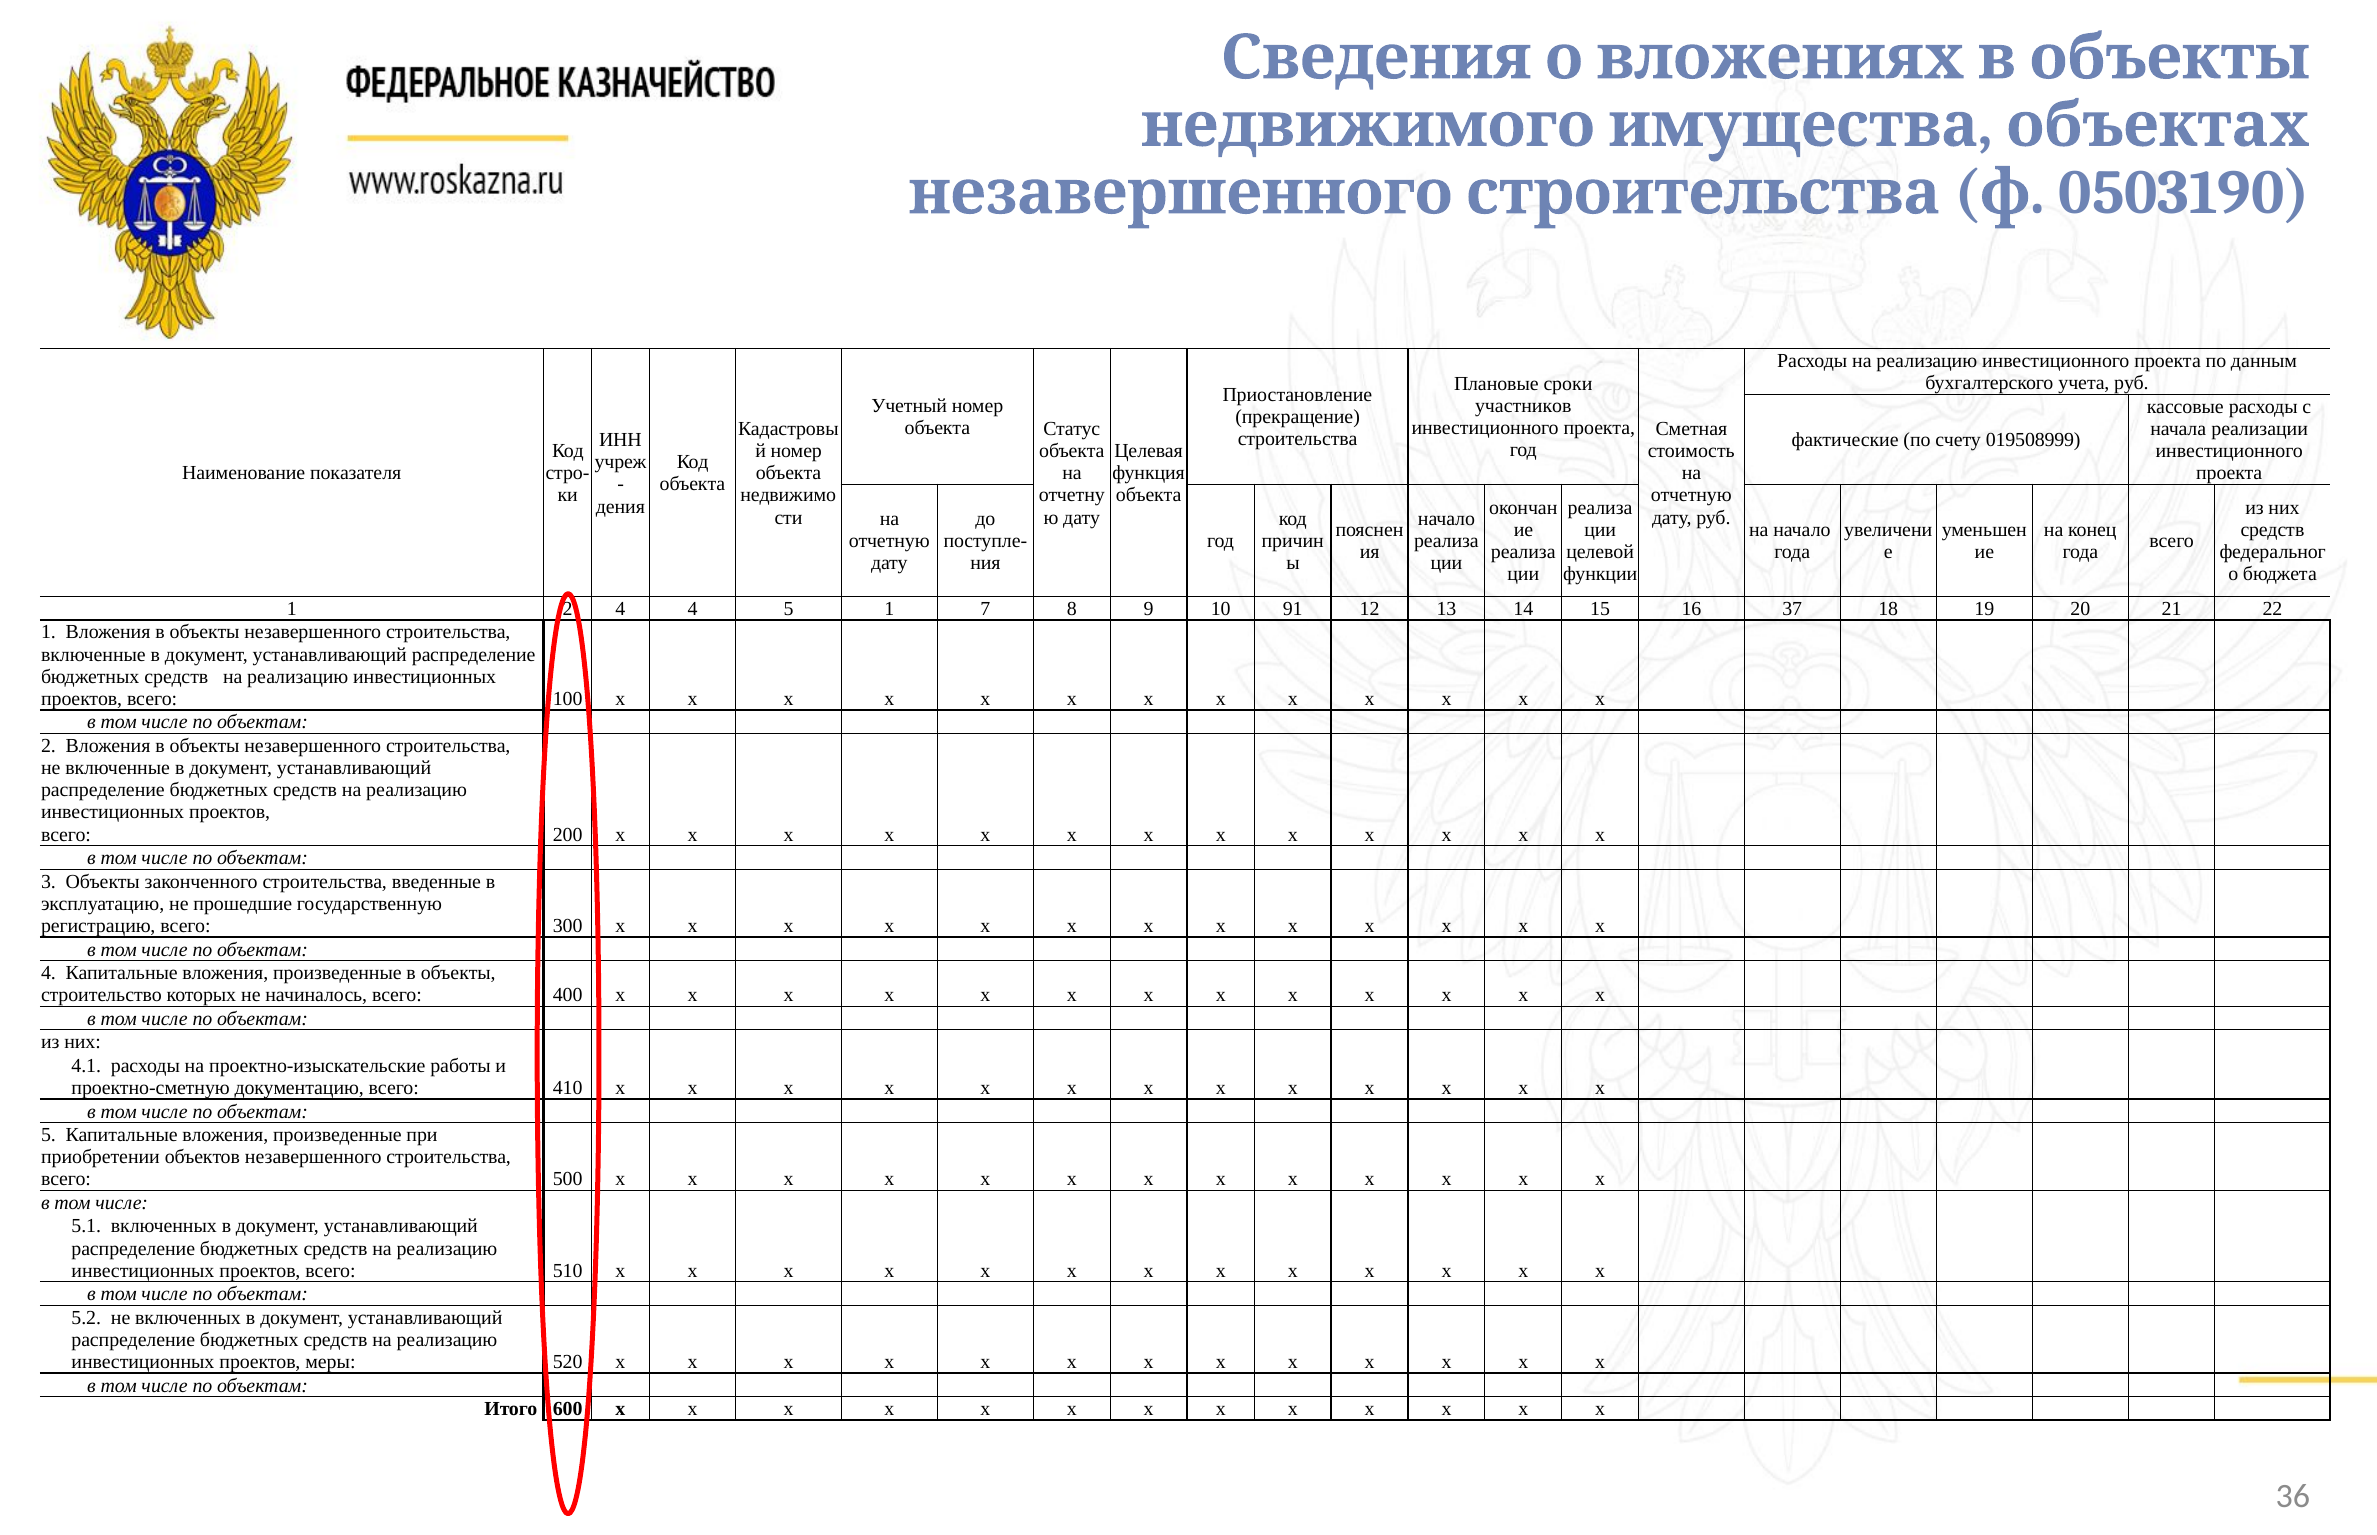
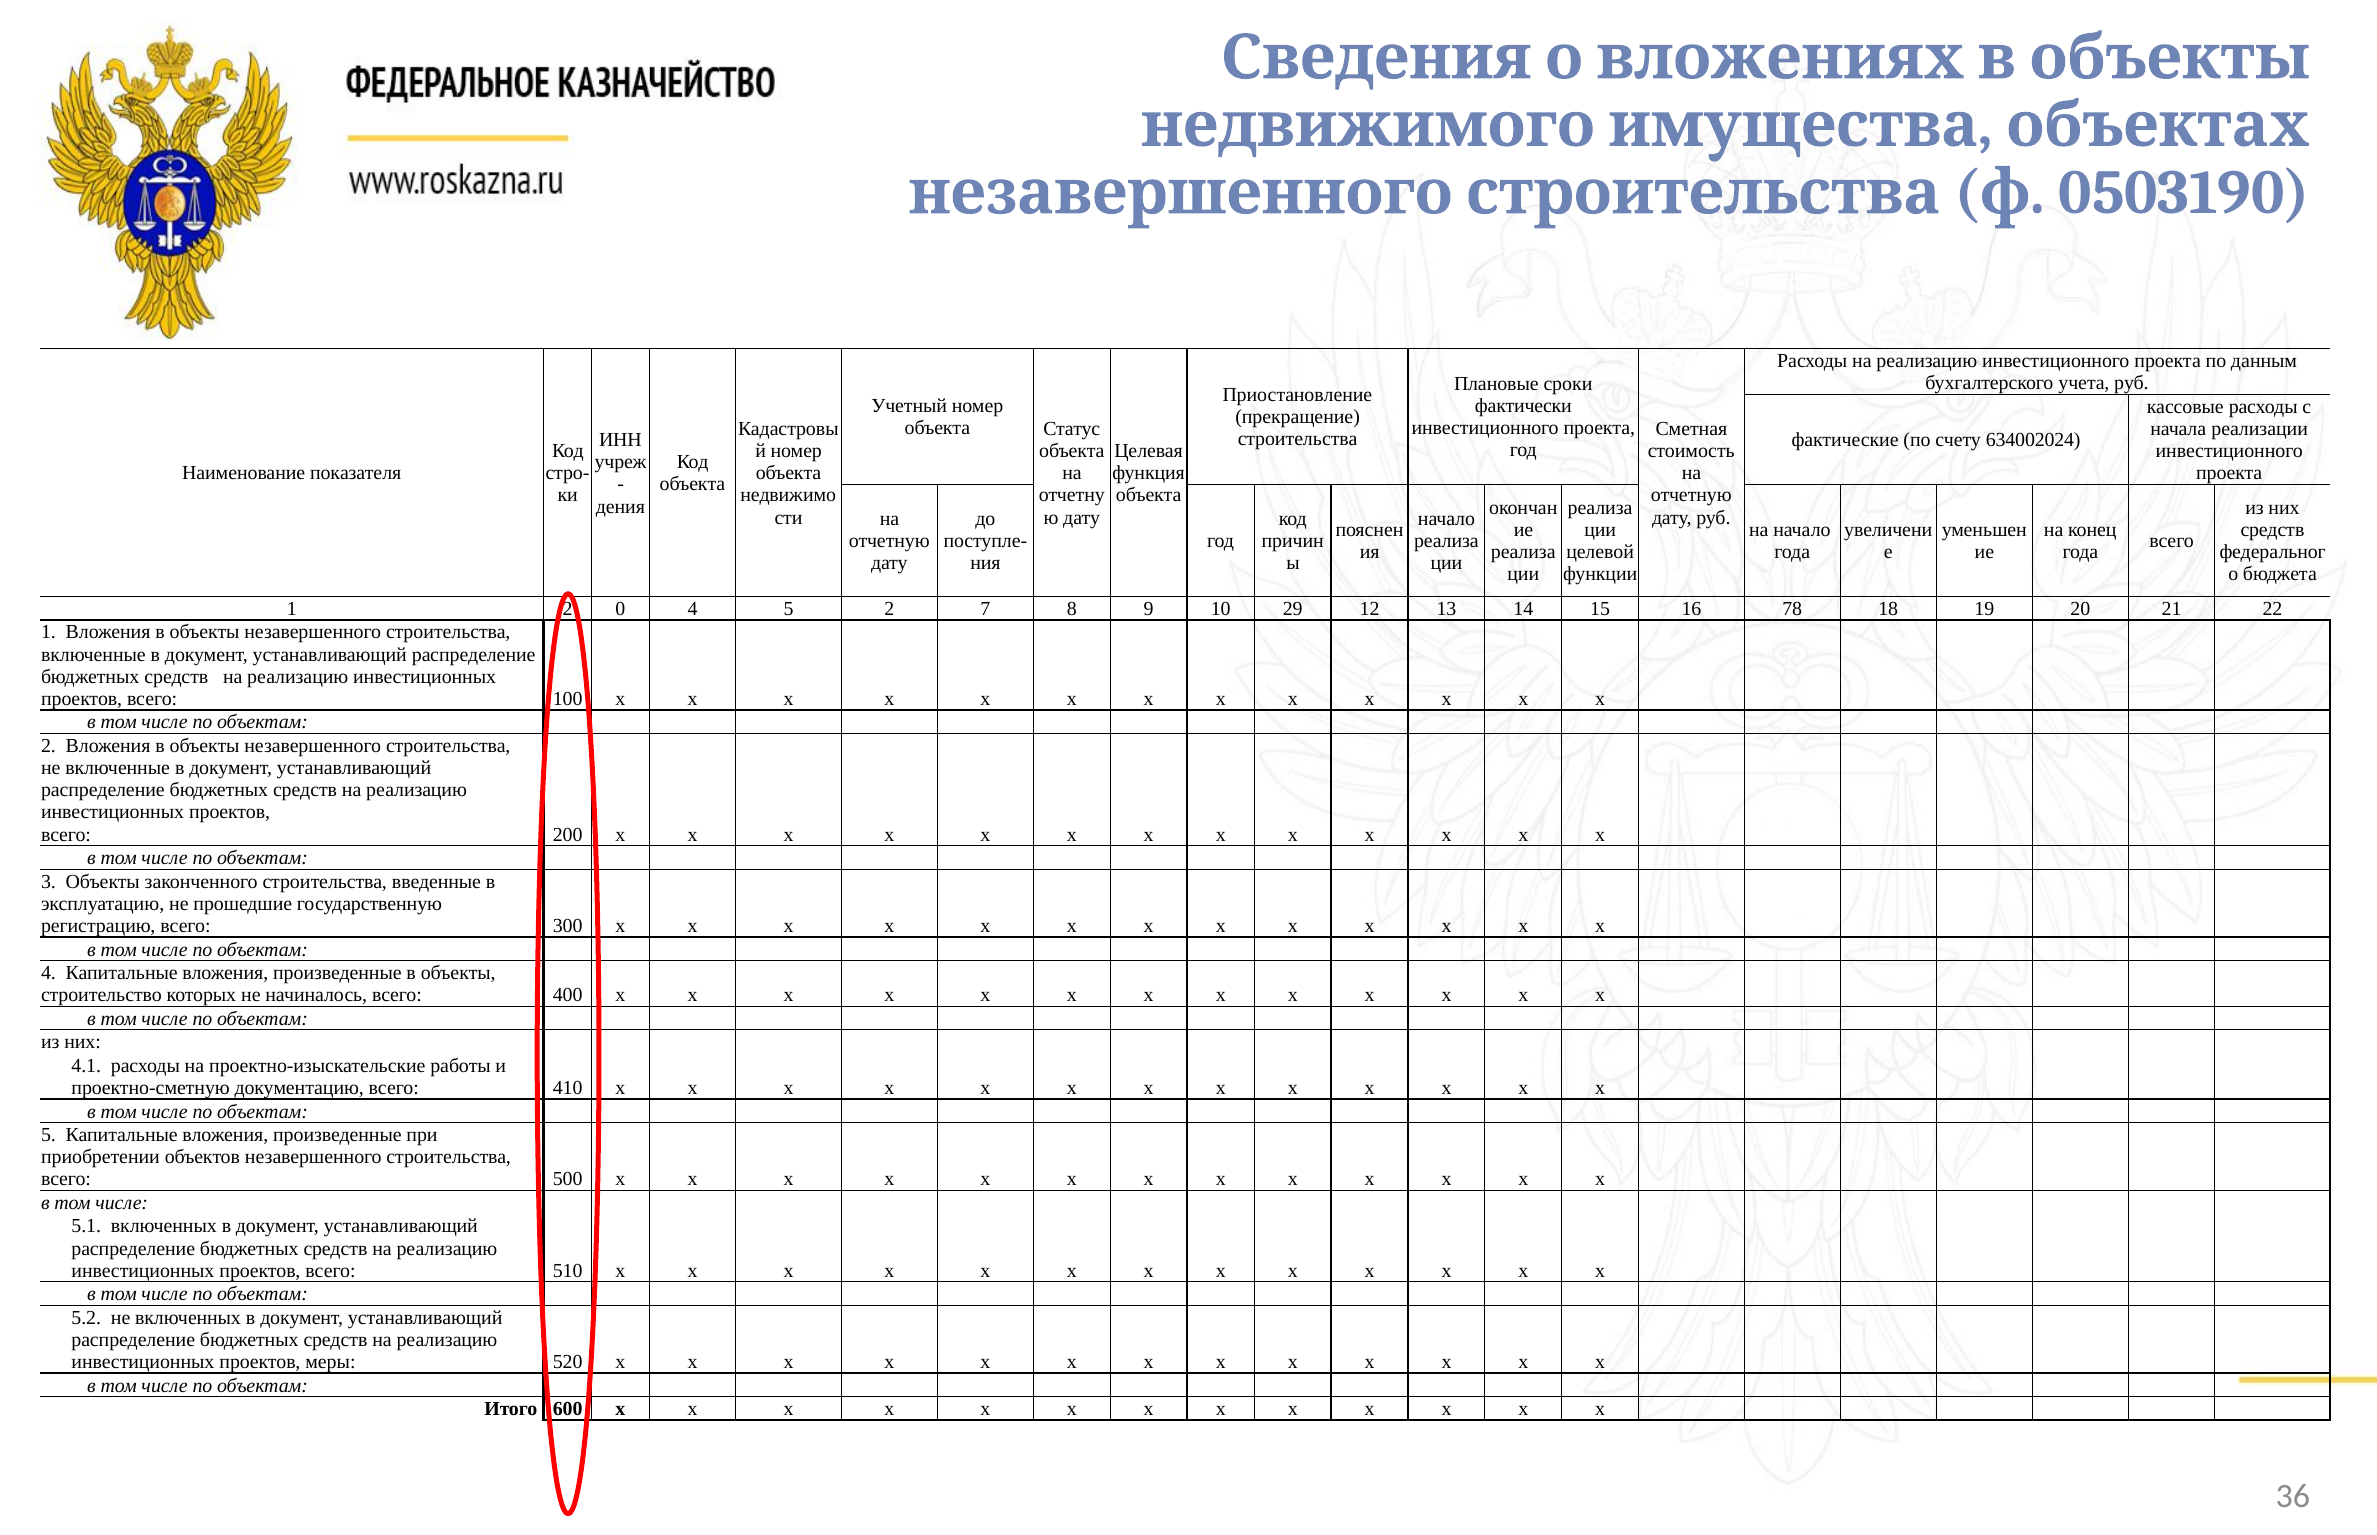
участников: участников -> фактически
019508999: 019508999 -> 634002024
2 4: 4 -> 0
5 1: 1 -> 2
91: 91 -> 29
37: 37 -> 78
